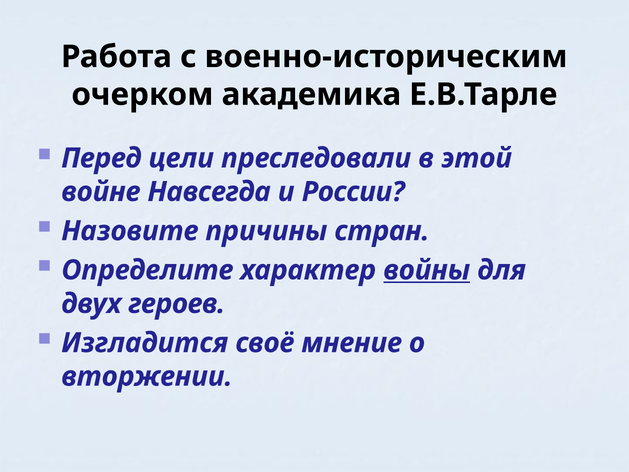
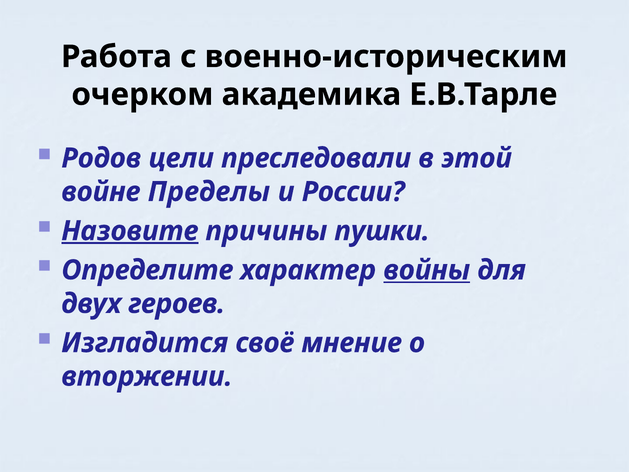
Перед: Перед -> Родов
Навсегда: Навсегда -> Пределы
Назовите underline: none -> present
стран: стран -> пушки
